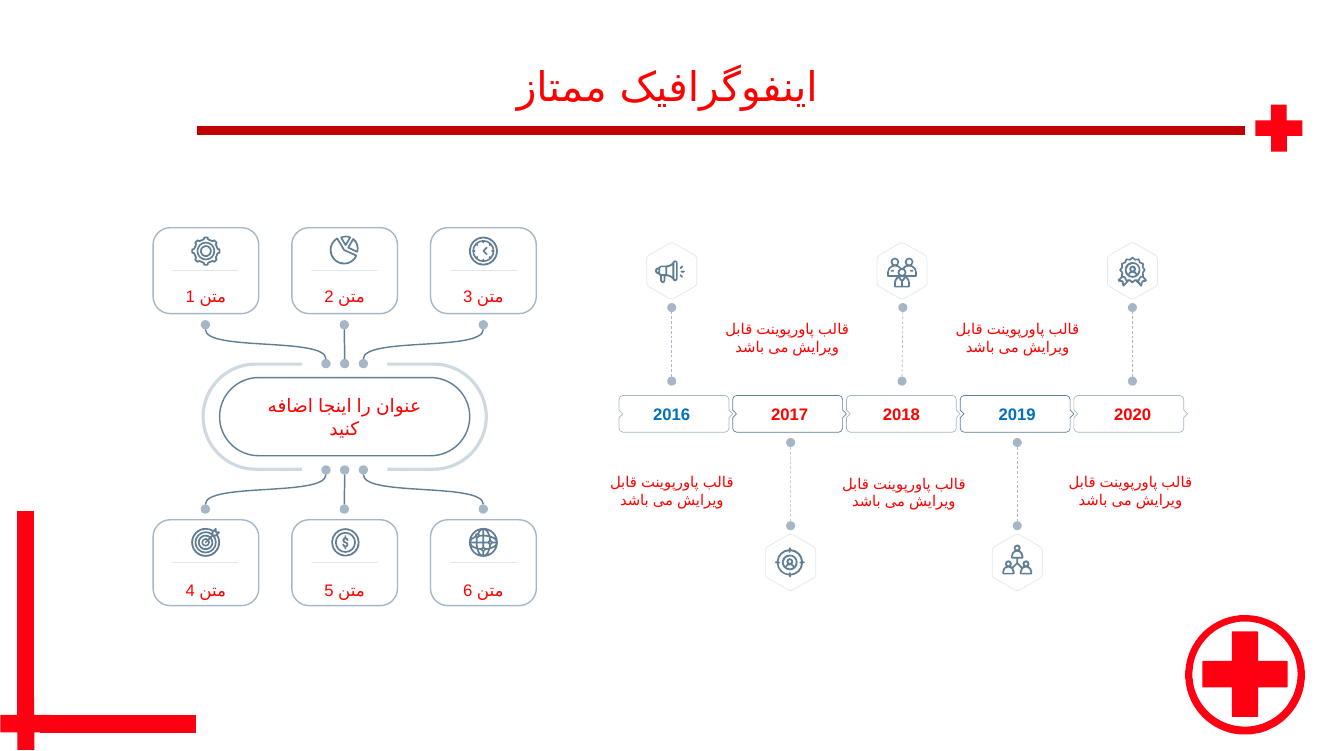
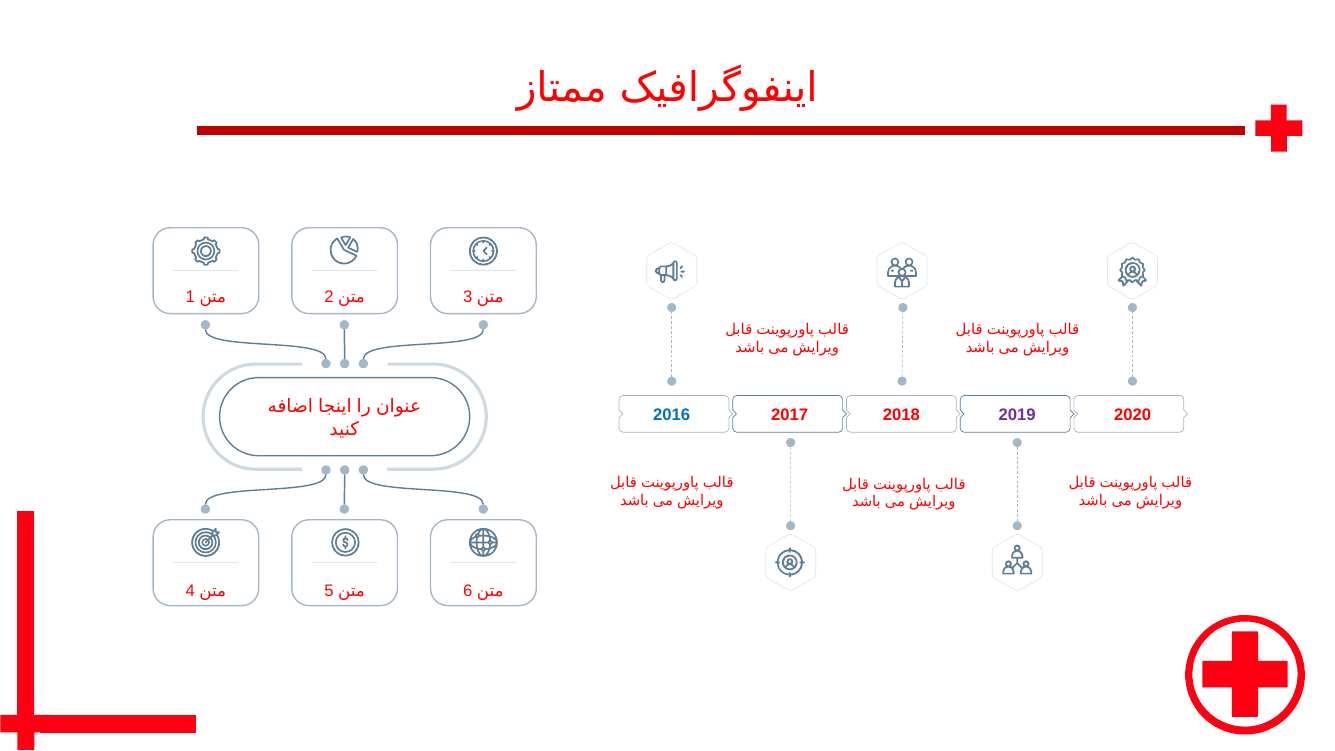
2019 colour: blue -> purple
